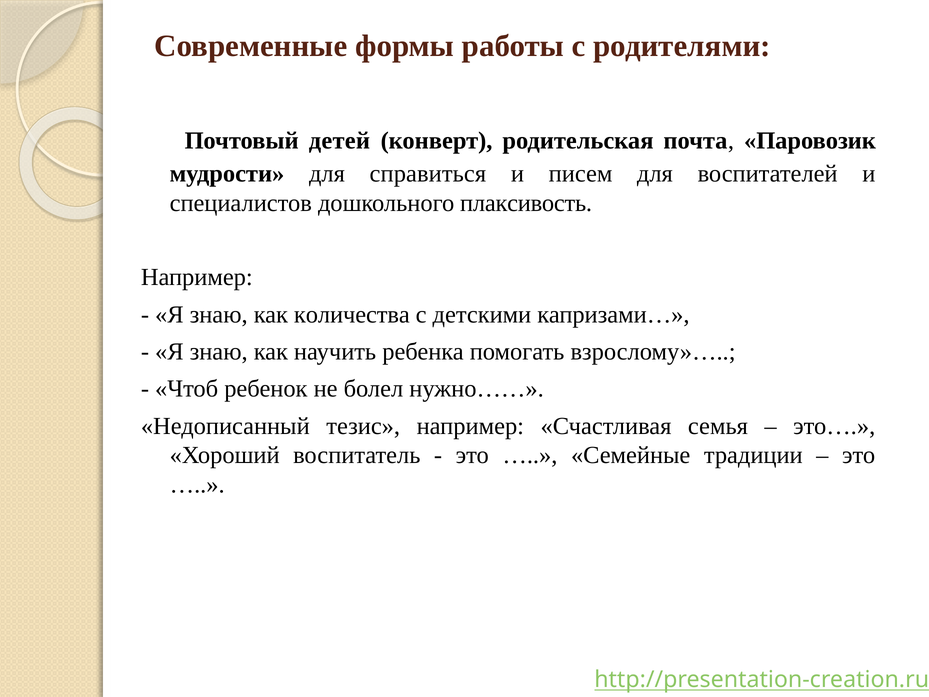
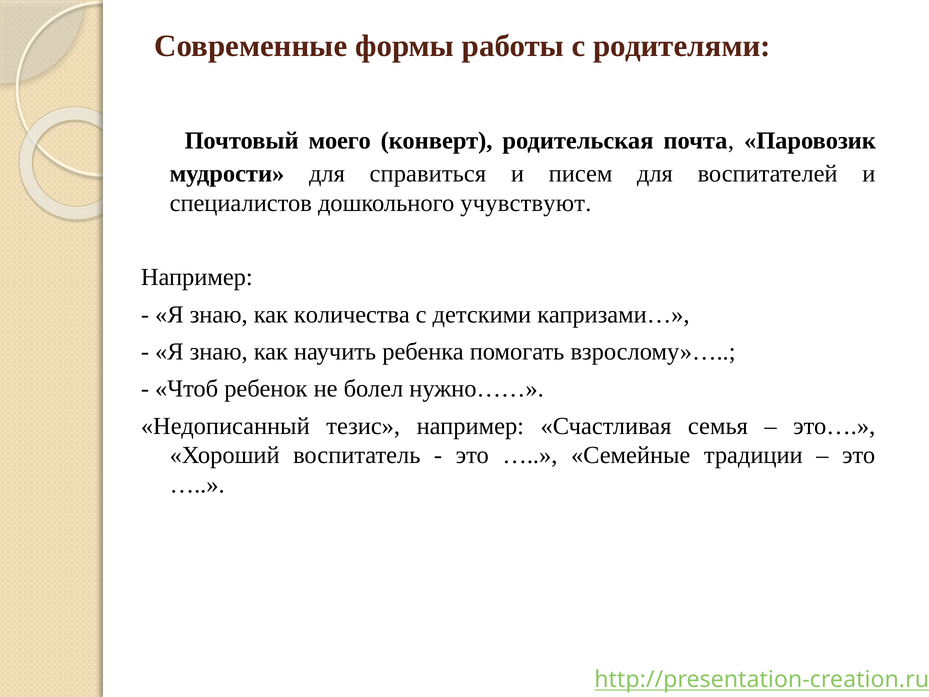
детей: детей -> моего
плаксивость: плаксивость -> учувствуют
